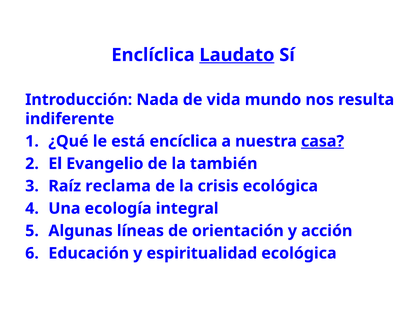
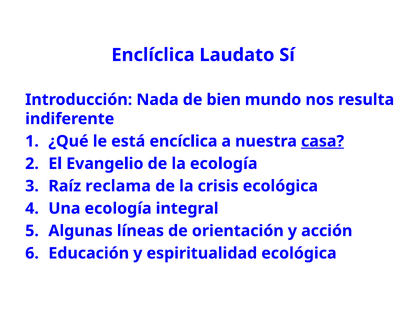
Laudato underline: present -> none
vida: vida -> bien
la también: también -> ecología
